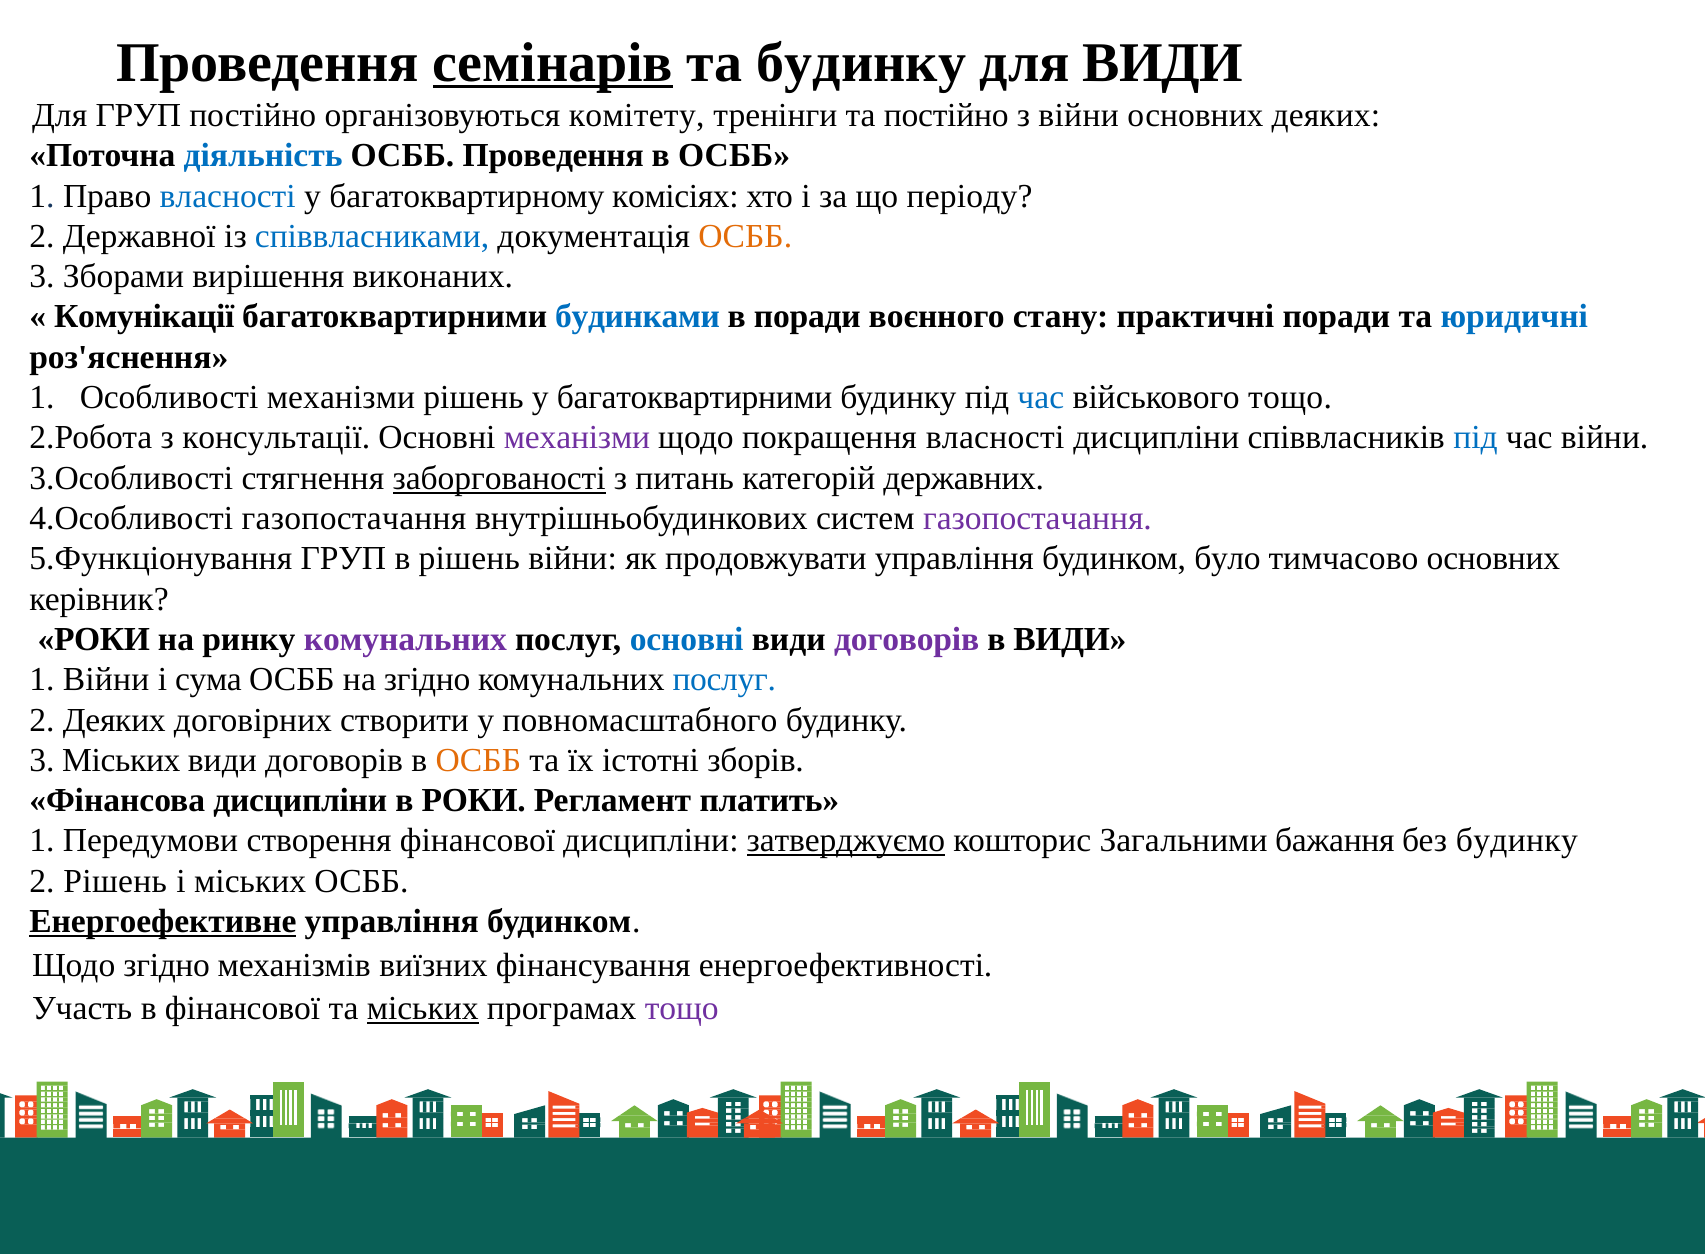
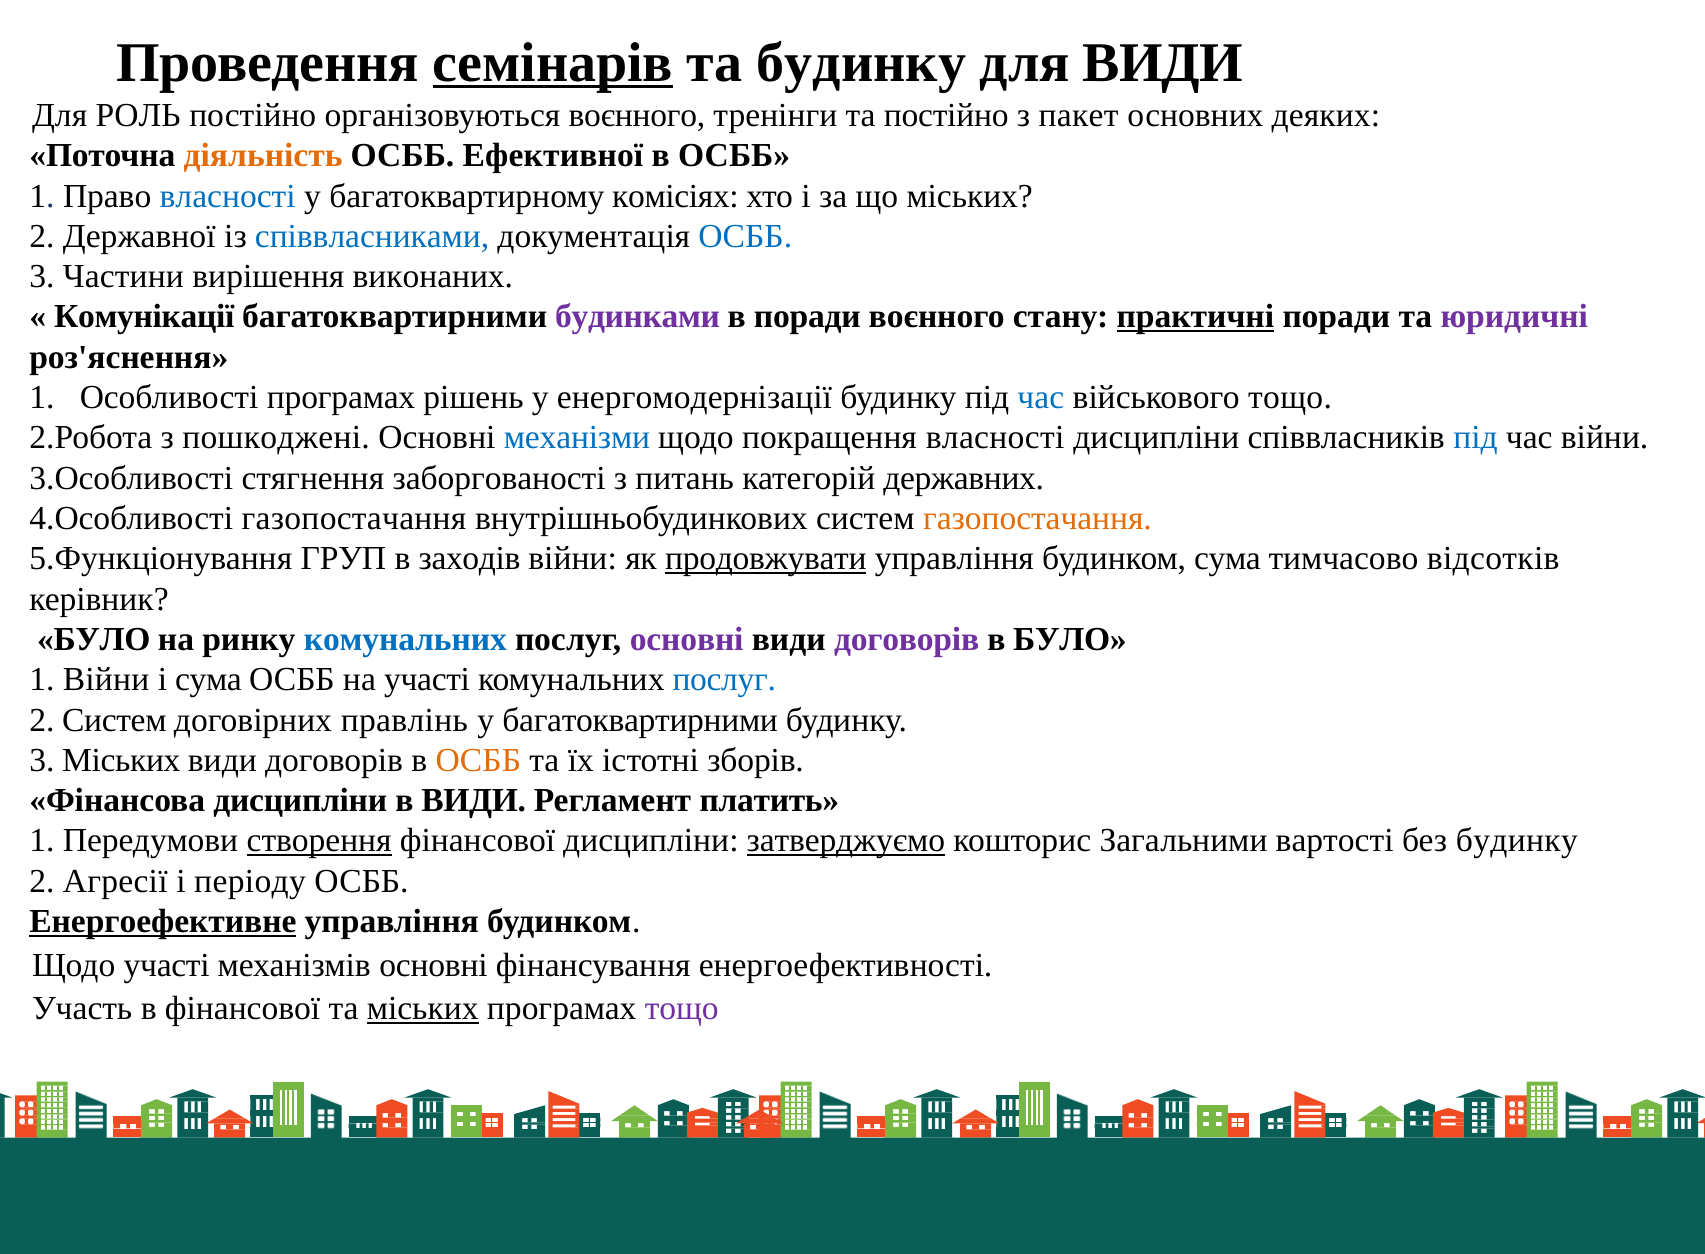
Для ГРУП: ГРУП -> РОЛЬ
організовуються комітету: комітету -> воєнного
з війни: війни -> пакет
діяльність colour: blue -> orange
ОСББ Проведення: Проведення -> Ефективної
що періоду: періоду -> міських
ОСББ at (745, 236) colour: orange -> blue
Зборами: Зборами -> Частини
будинками colour: blue -> purple
практичні underline: none -> present
юридичні colour: blue -> purple
Особливості механізми: механізми -> програмах
у багатоквартирними: багатоквартирними -> енергомодернізації
консультації: консультації -> пошкоджені
механізми at (577, 438) colour: purple -> blue
заборгованості underline: present -> none
газопостачання at (1037, 519) colour: purple -> orange
в рішень: рішень -> заходів
продовжувати underline: none -> present
будинком було: було -> сума
тимчасово основних: основних -> відсотків
РОКИ at (94, 639): РОКИ -> БУЛО
комунальних at (405, 639) colour: purple -> blue
основні at (687, 639) colour: blue -> purple
в ВИДИ: ВИДИ -> БУЛО
на згідно: згідно -> участі
2 Деяких: Деяких -> Систем
створити: створити -> правлінь
у повномасштабного: повномасштабного -> багатоквартирними
в РОКИ: РОКИ -> ВИДИ
створення underline: none -> present
бажання: бажання -> вартості
2 Рішень: Рішень -> Агресії
і міських: міських -> періоду
Щодо згідно: згідно -> участі
механізмів виїзних: виїзних -> основні
